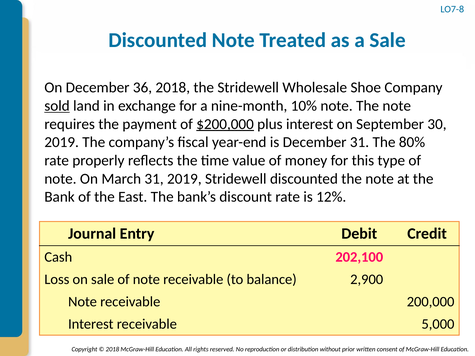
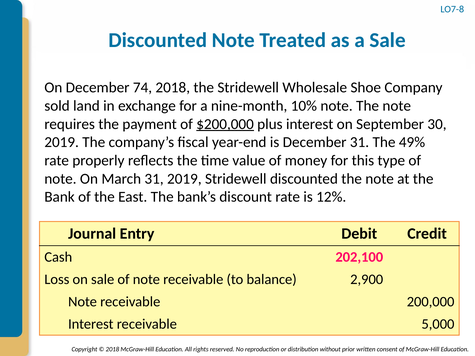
36: 36 -> 74
sold underline: present -> none
80%: 80% -> 49%
